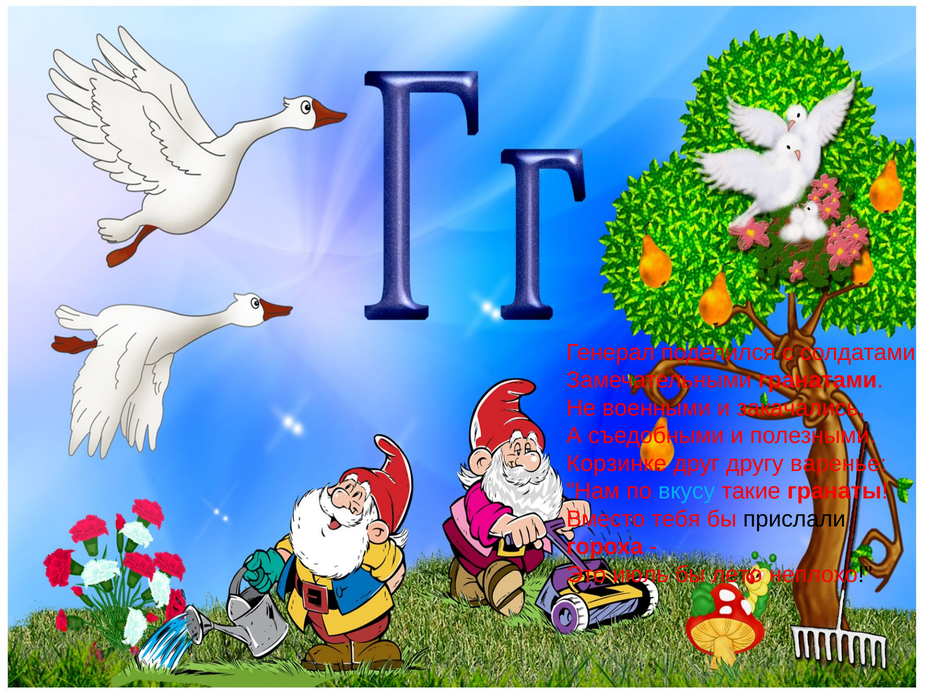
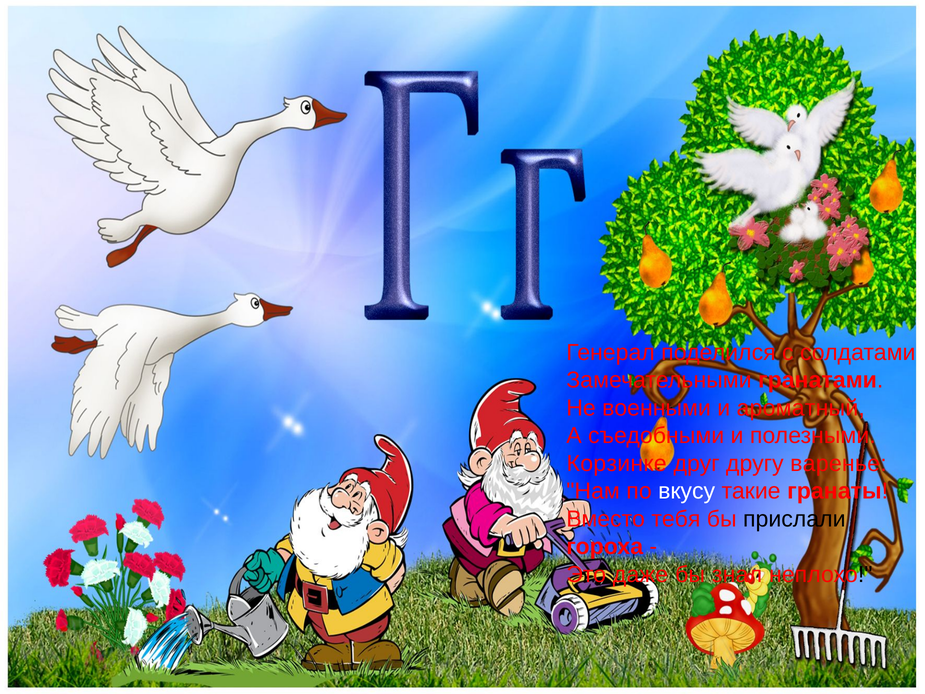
закачались: закачались -> ароматный
вкусу colour: light blue -> white
июль: июль -> даже
лето: лето -> знал
